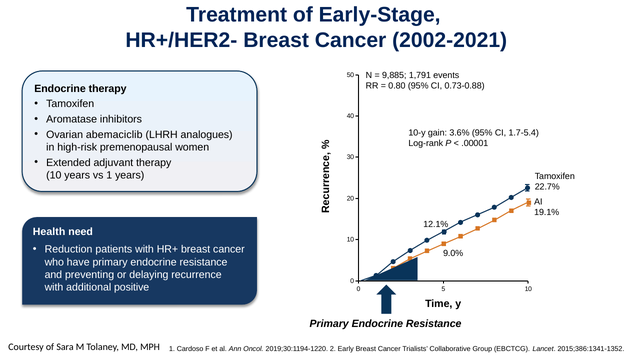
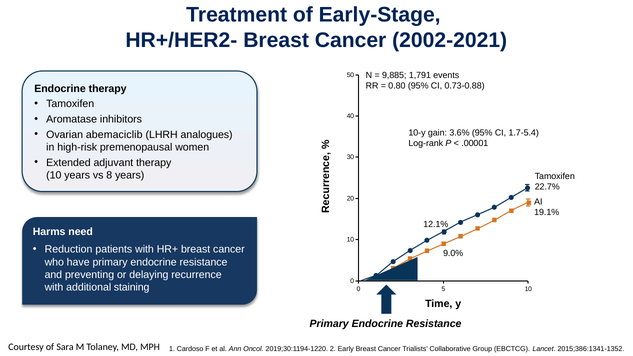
vs 1: 1 -> 8
Health: Health -> Harms
positive: positive -> staining
